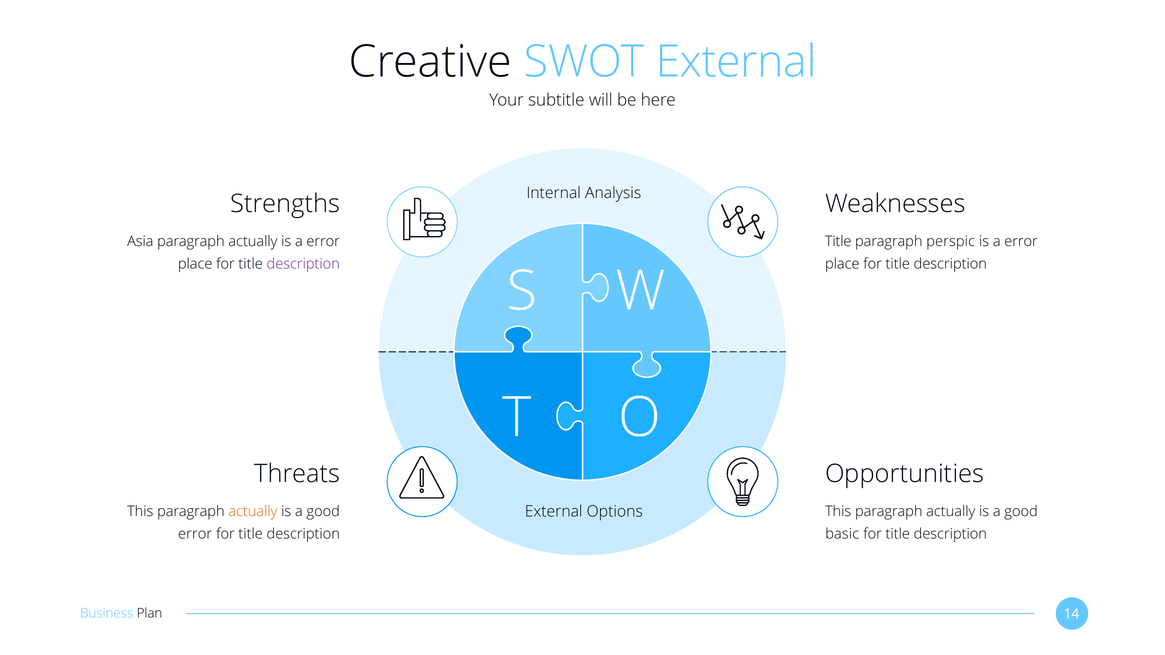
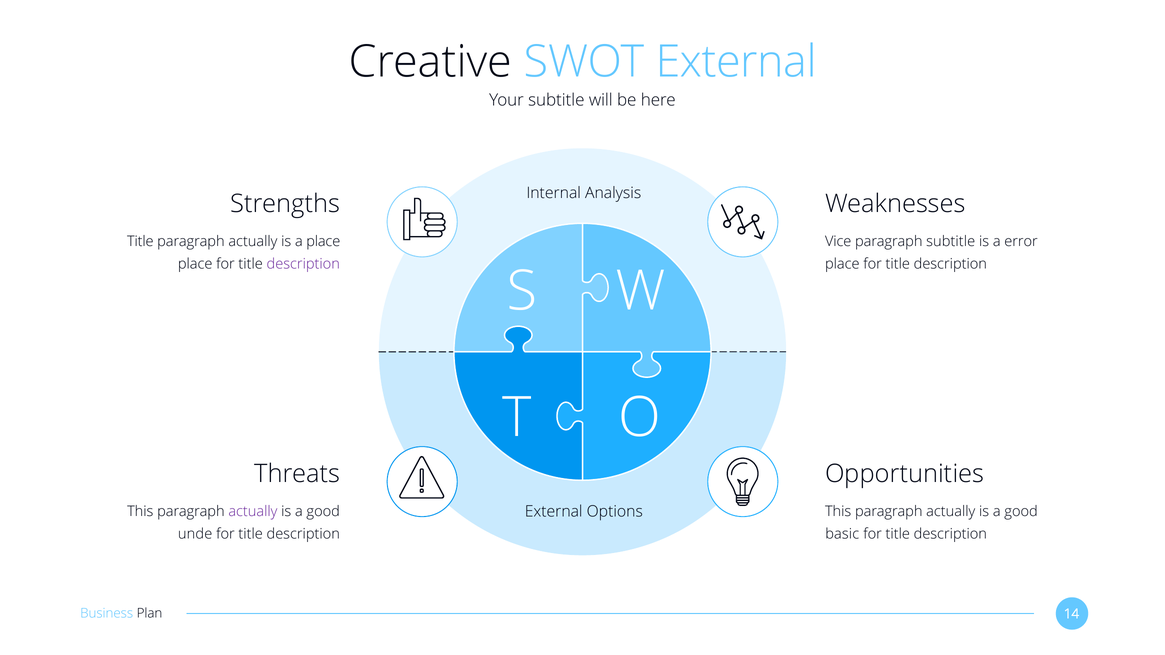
Asia at (140, 241): Asia -> Title
actually is a error: error -> place
Title at (838, 241): Title -> Vice
paragraph perspic: perspic -> subtitle
actually at (253, 512) colour: orange -> purple
error at (195, 534): error -> unde
